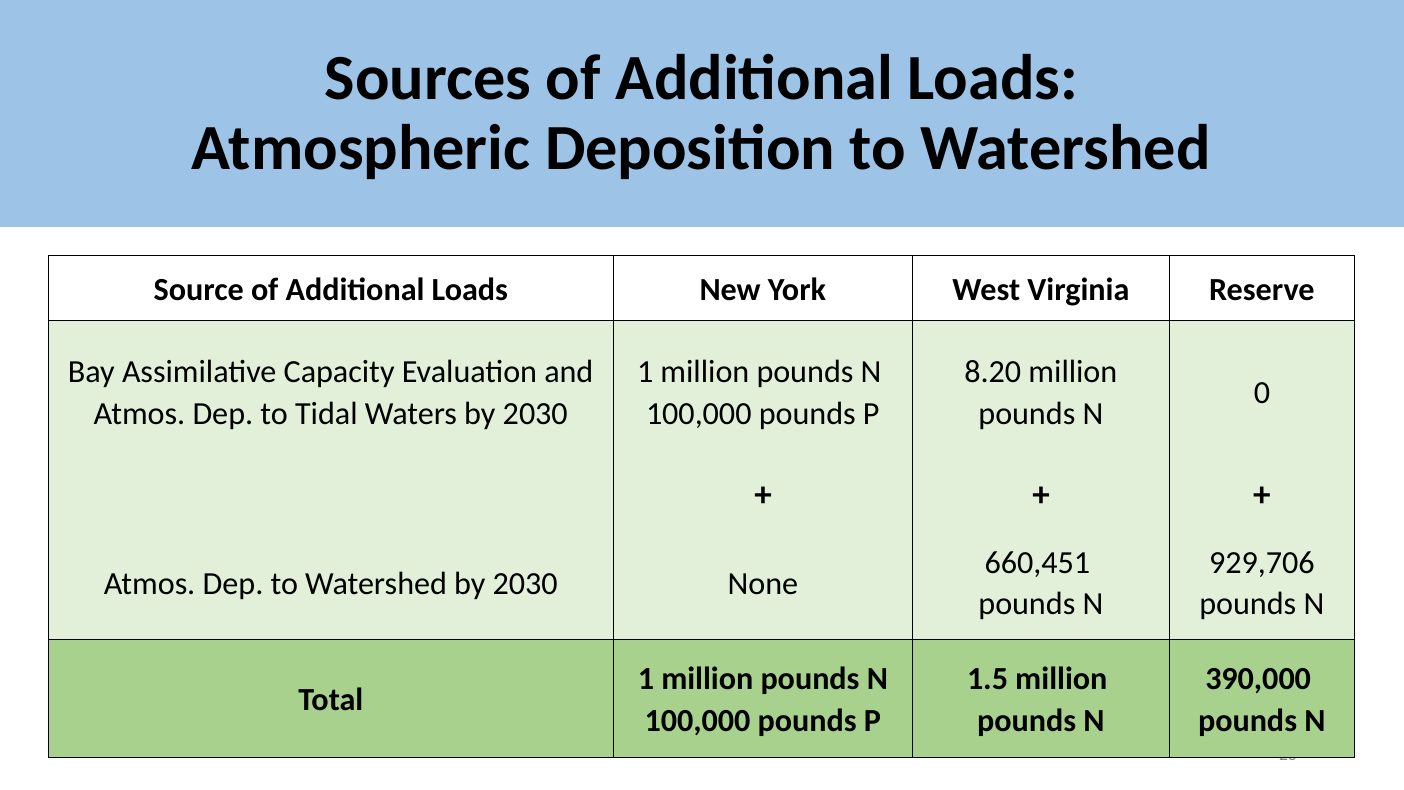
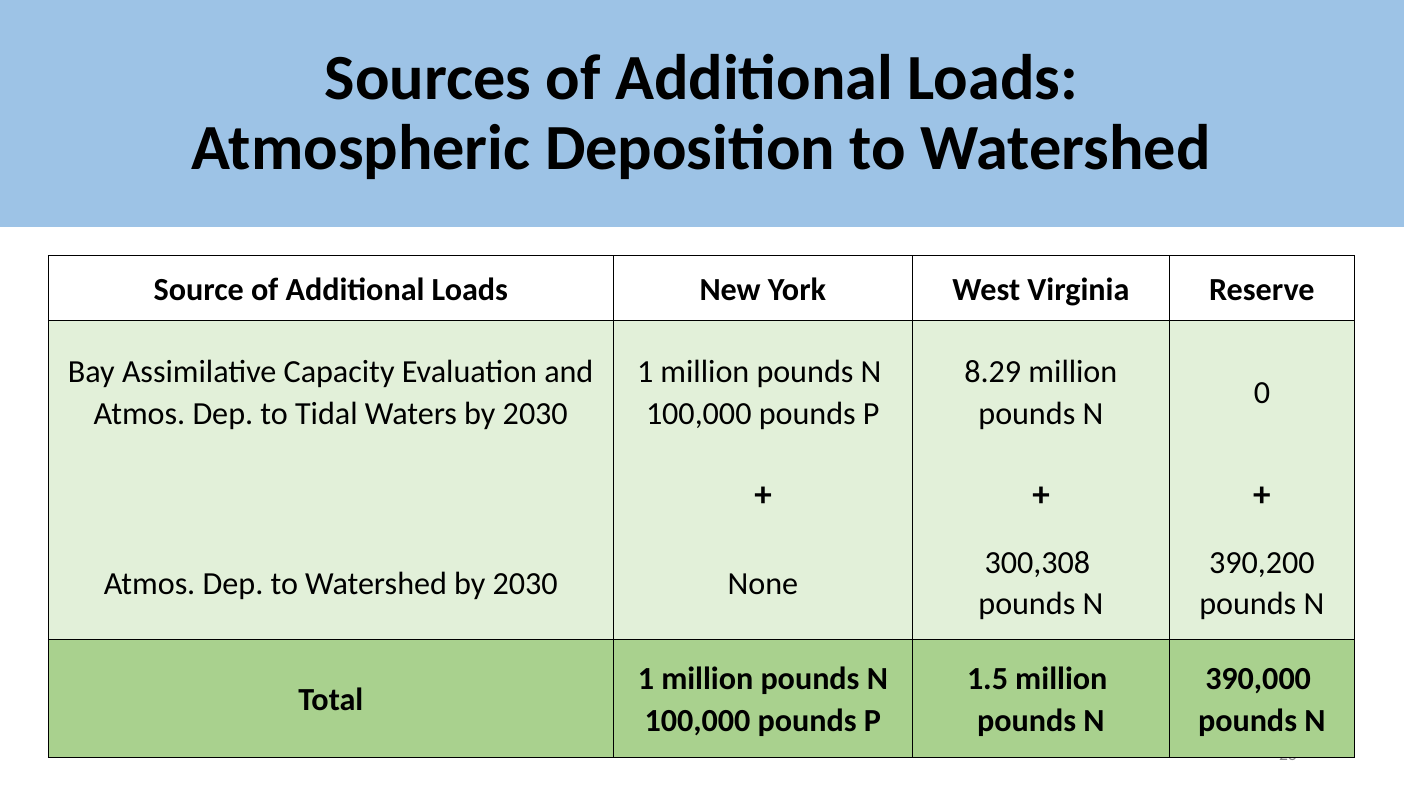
8.20: 8.20 -> 8.29
660,451: 660,451 -> 300,308
929,706: 929,706 -> 390,200
